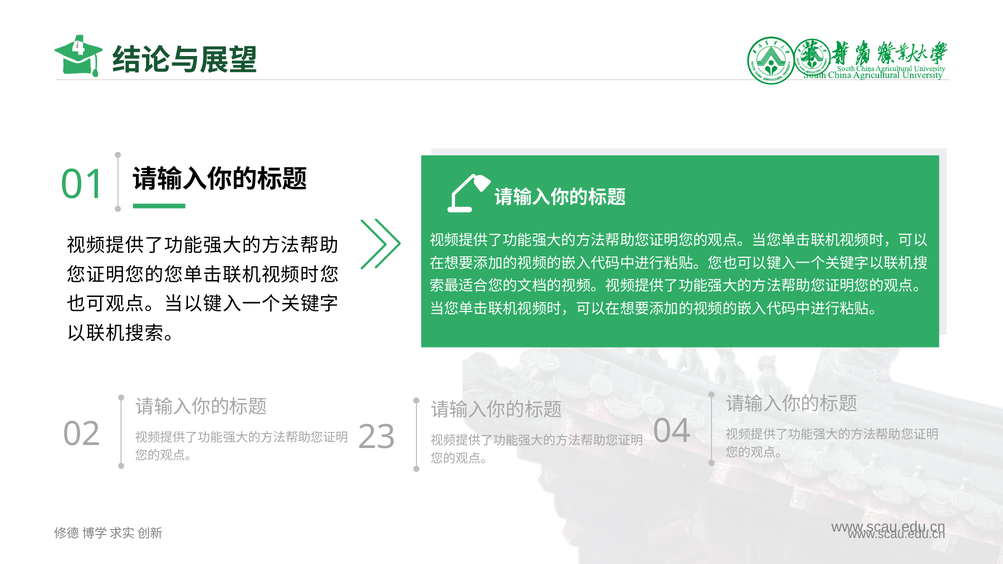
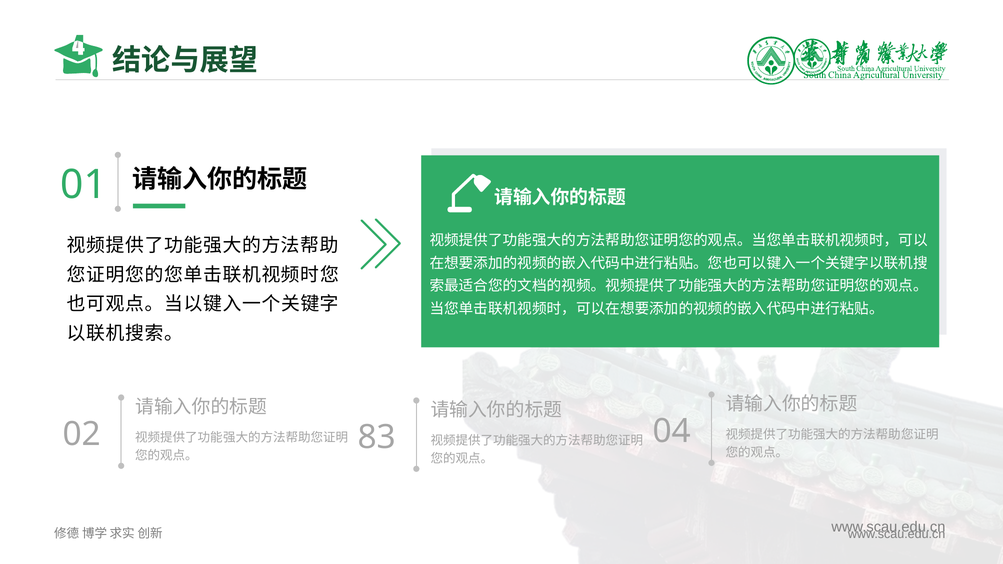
23: 23 -> 83
